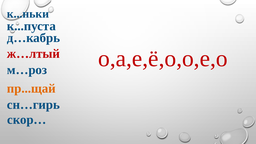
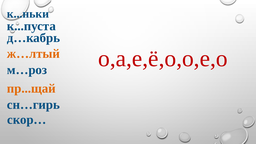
ж…лтый colour: red -> orange
